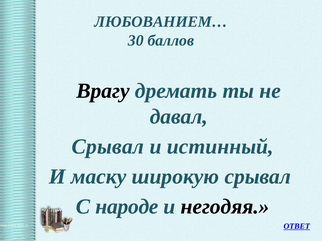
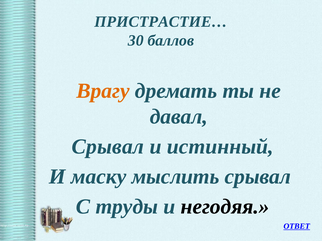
ЛЮБОВАНИЕМ…: ЛЮБОВАНИЕМ… -> ПРИСТРАСТИЕ…
Врагу colour: black -> orange
широкую: широкую -> мыслить
народе: народе -> труды
